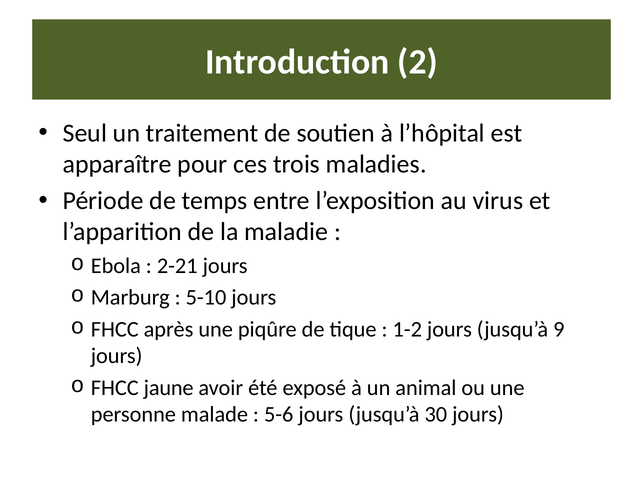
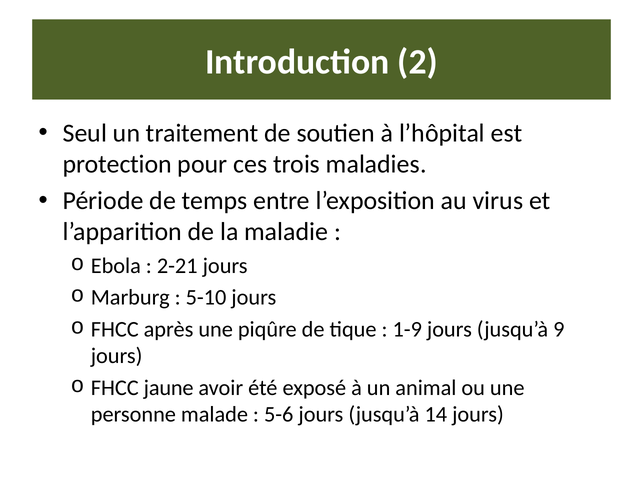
apparaître: apparaître -> protection
1-2: 1-2 -> 1-9
30: 30 -> 14
